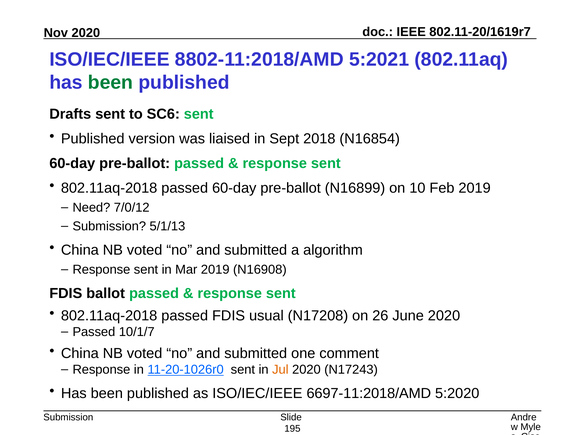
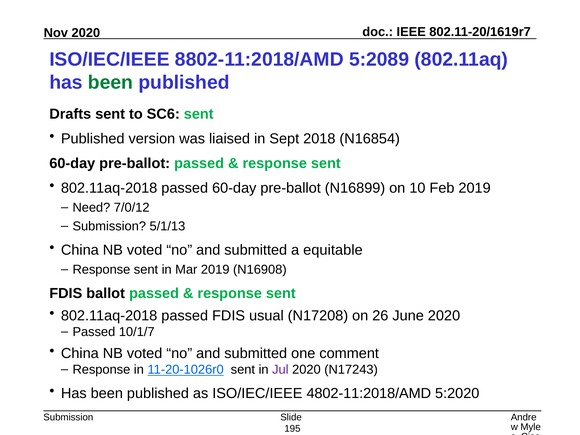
5:2021: 5:2021 -> 5:2089
algorithm: algorithm -> equitable
Jul colour: orange -> purple
6697-11:2018/AMD: 6697-11:2018/AMD -> 4802-11:2018/AMD
